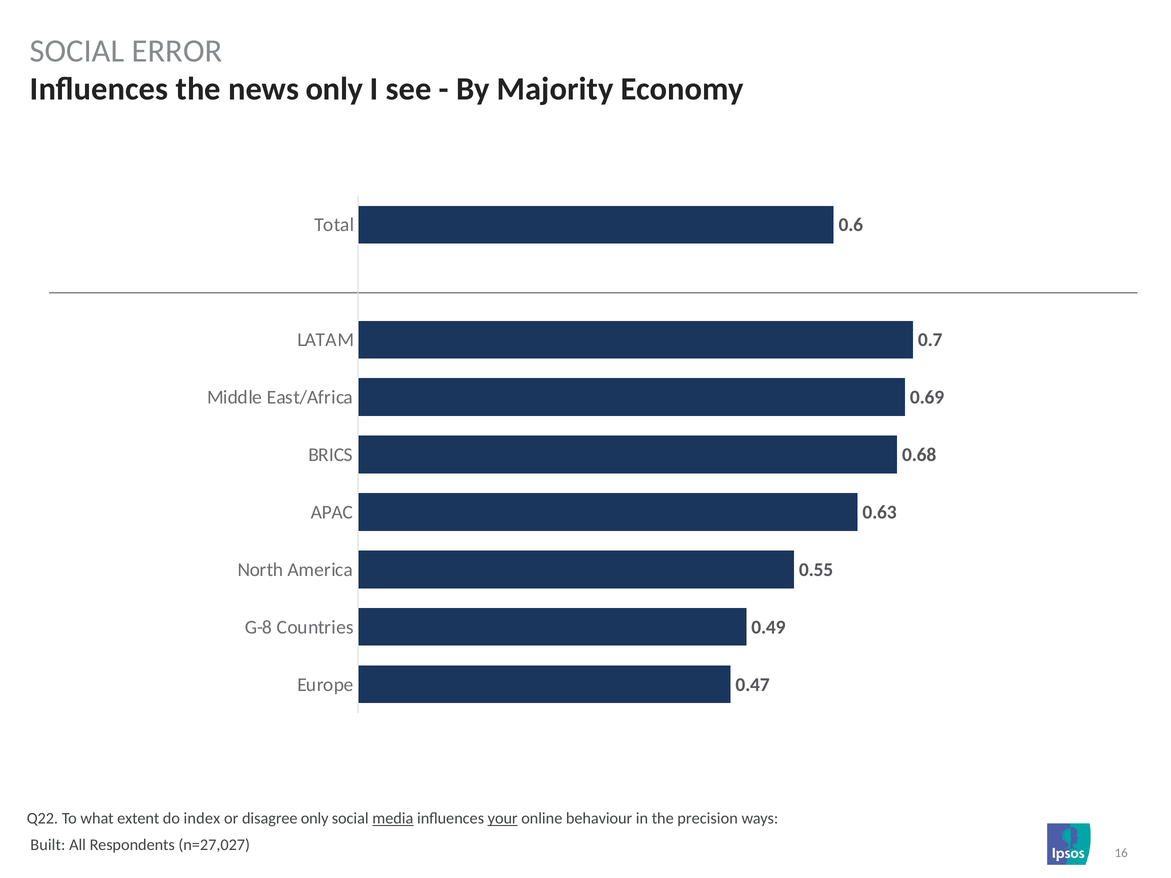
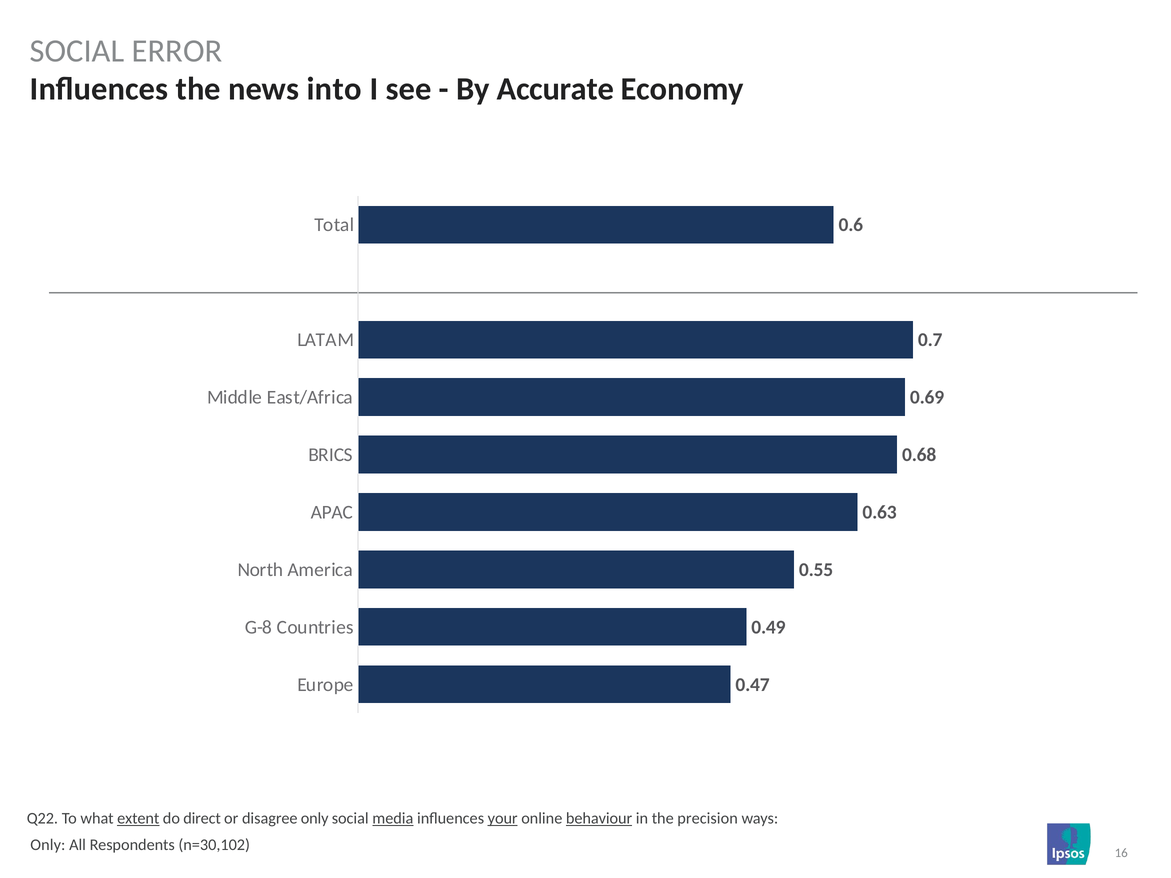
news only: only -> into
Majority: Majority -> Accurate
extent underline: none -> present
index: index -> direct
behaviour underline: none -> present
Built at (48, 845): Built -> Only
n=27,027: n=27,027 -> n=30,102
